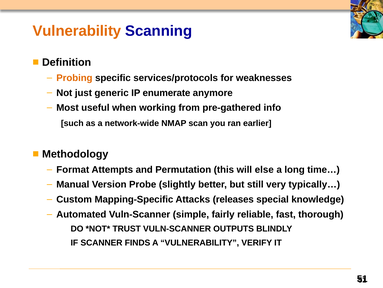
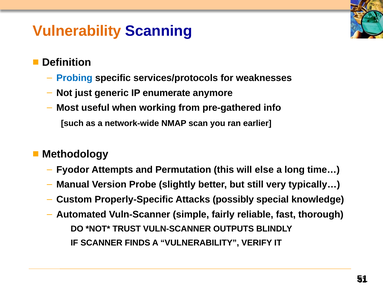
Probing colour: orange -> blue
Format: Format -> Fyodor
Mapping-Specific: Mapping-Specific -> Properly-Specific
releases: releases -> possibly
